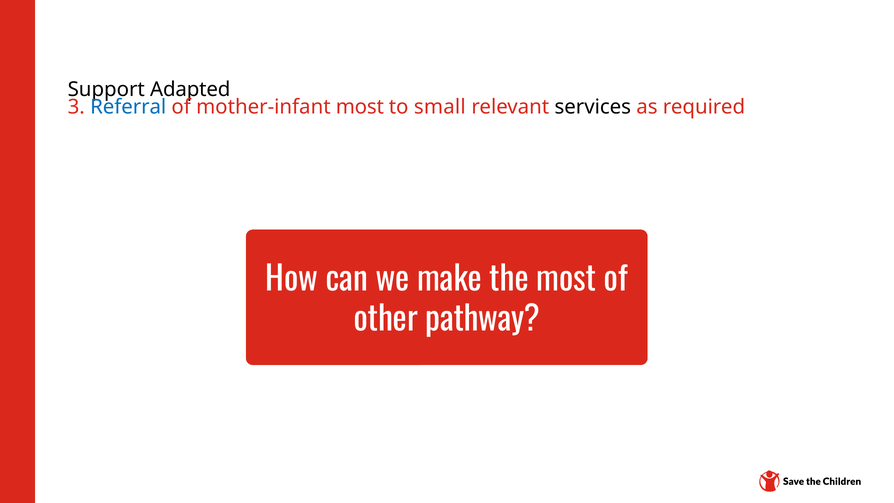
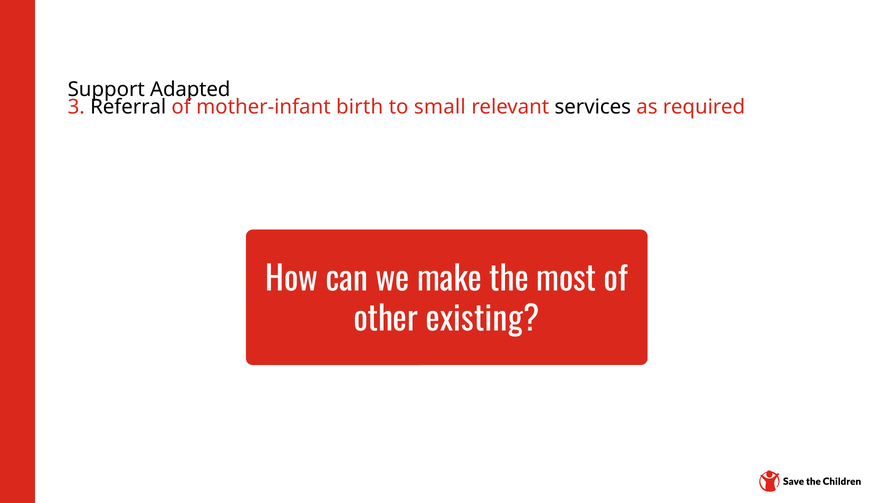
Referral colour: blue -> black
mother-infant most: most -> birth
pathway: pathway -> existing
